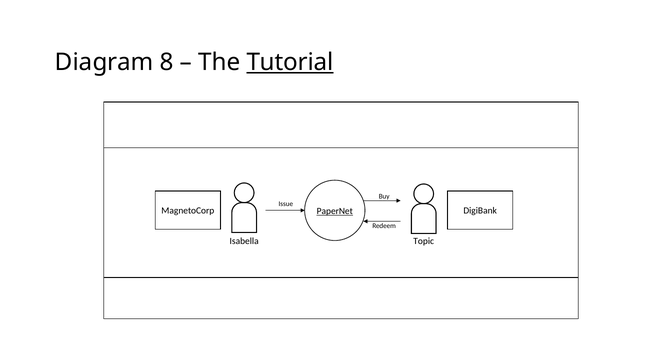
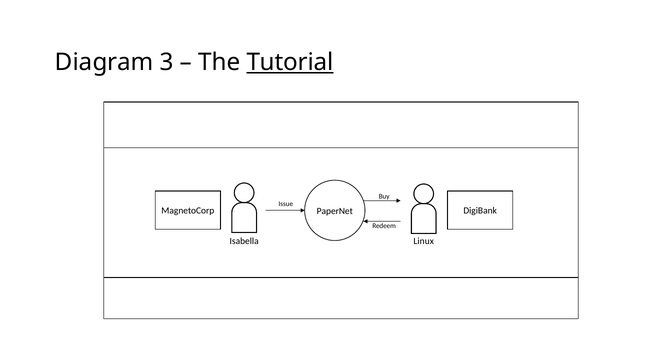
8: 8 -> 3
PaperNet underline: present -> none
Topic: Topic -> Linux
